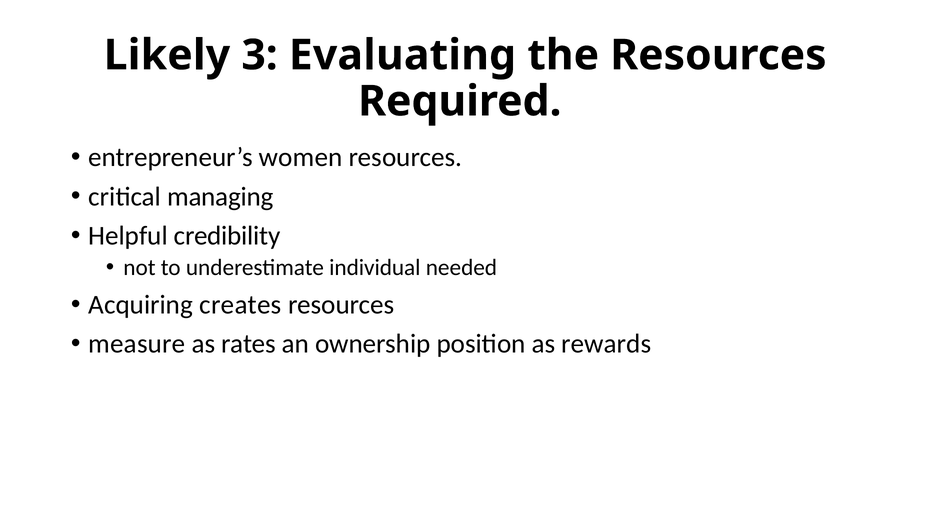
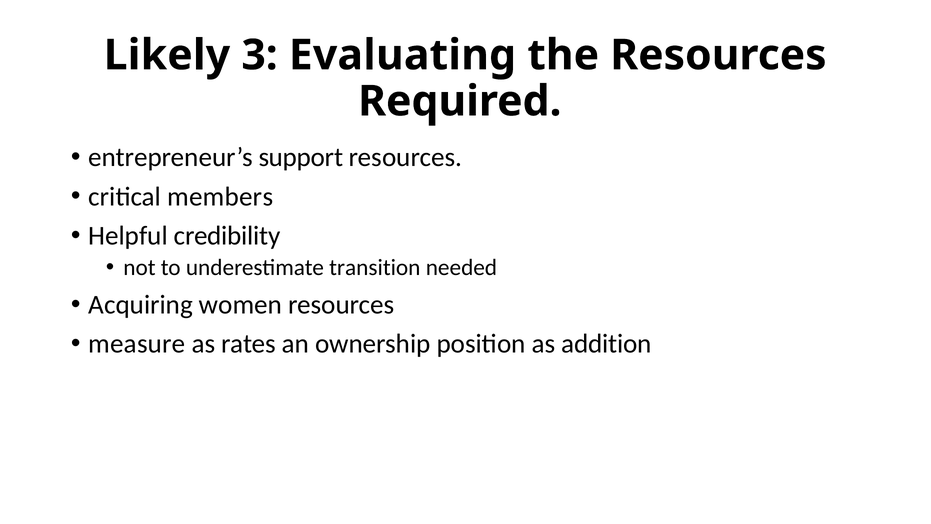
women: women -> support
managing: managing -> members
individual: individual -> transition
creates: creates -> women
rewards: rewards -> addition
